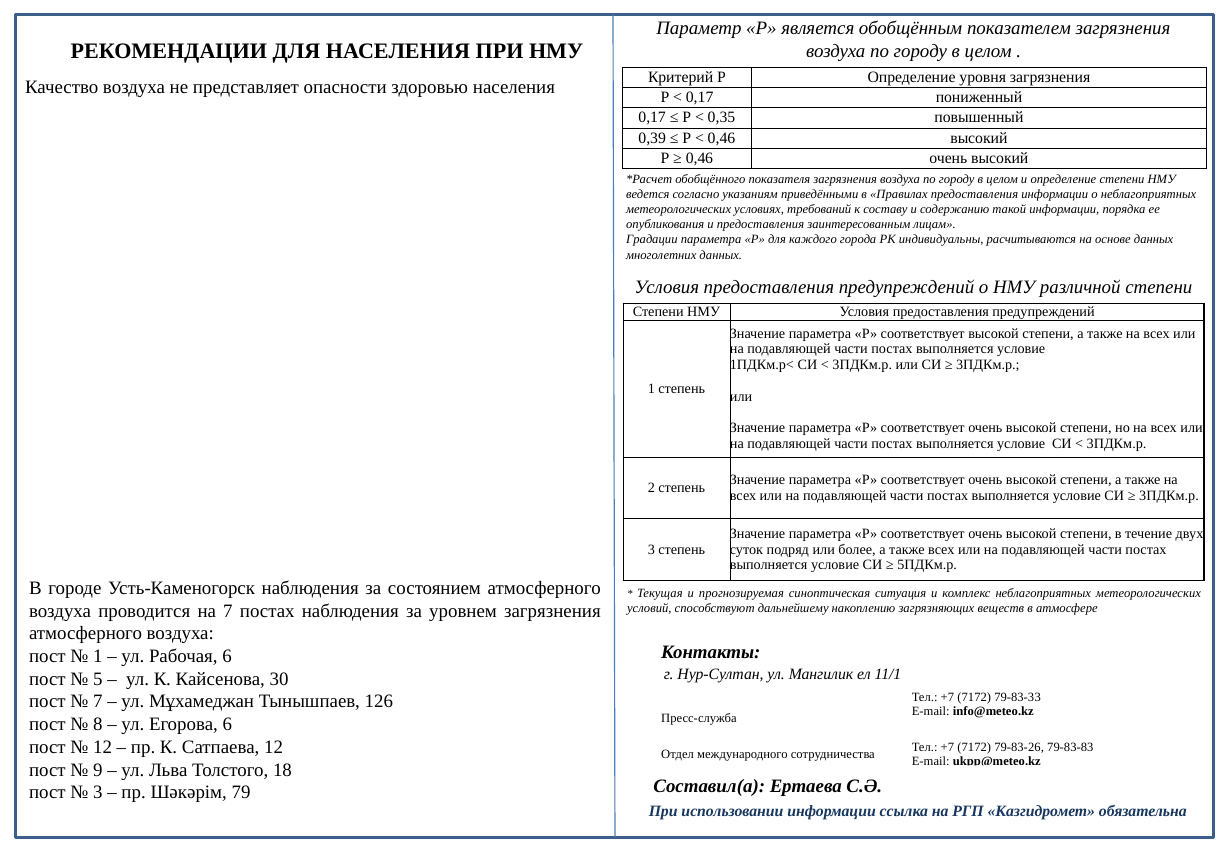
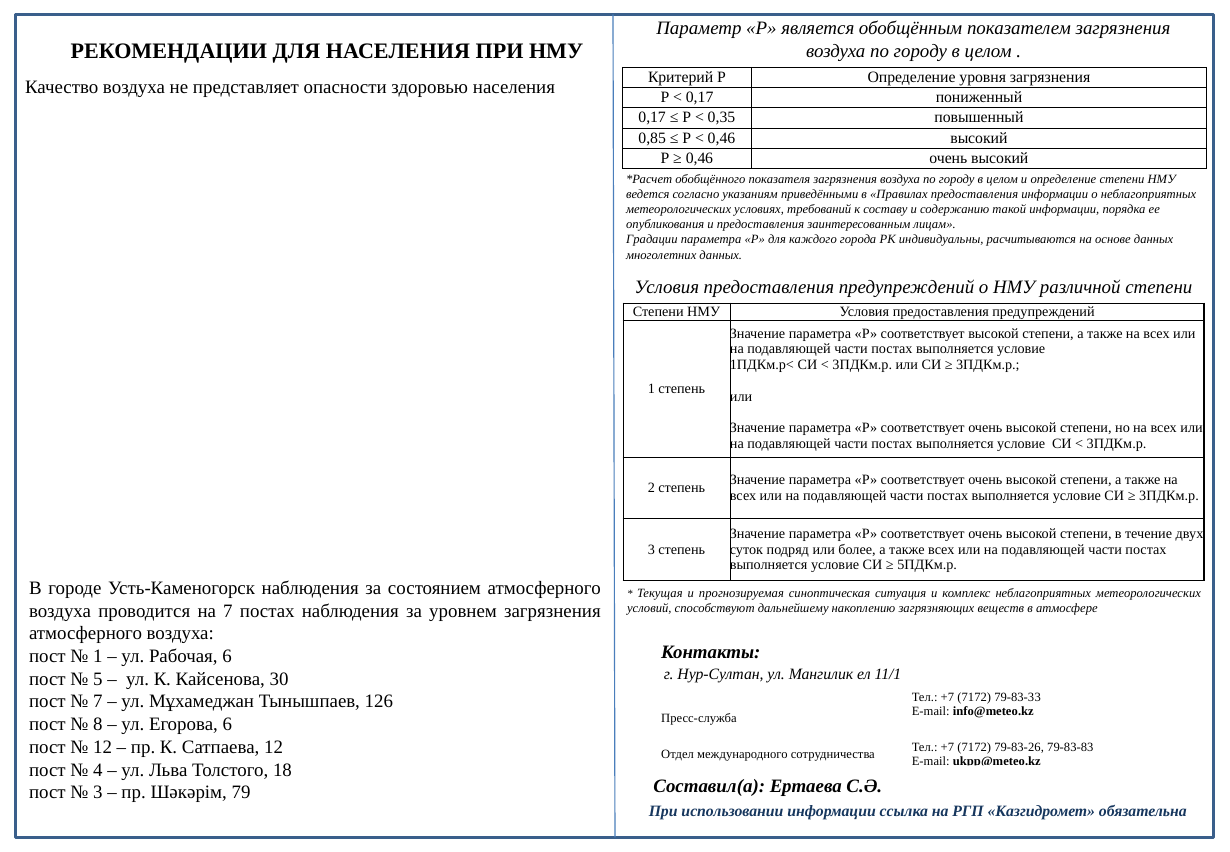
0,39: 0,39 -> 0,85
9: 9 -> 4
